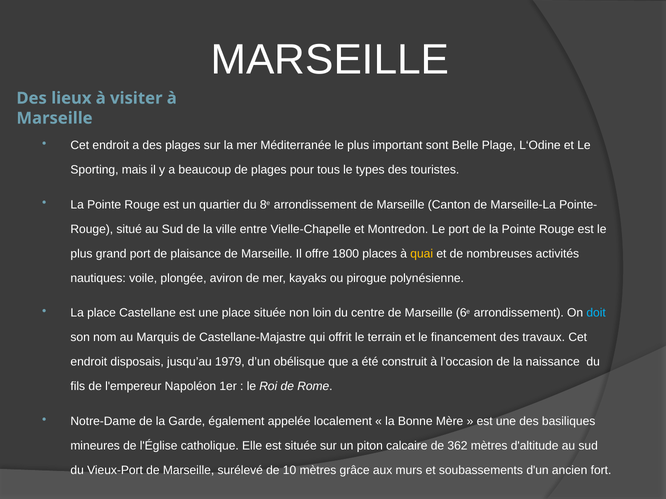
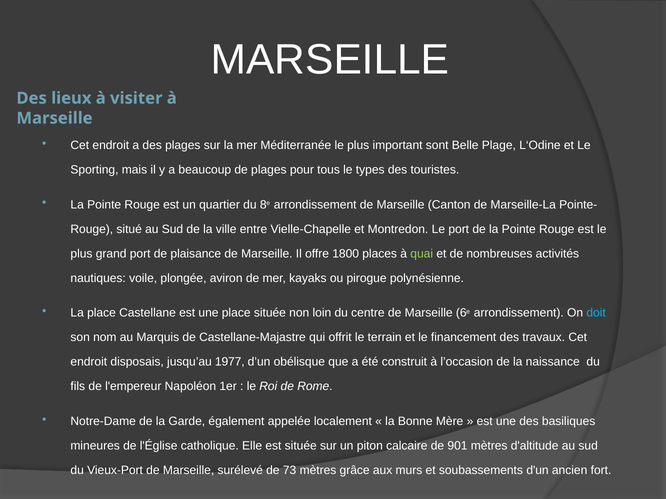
quai colour: yellow -> light green
1979: 1979 -> 1977
362: 362 -> 901
10: 10 -> 73
